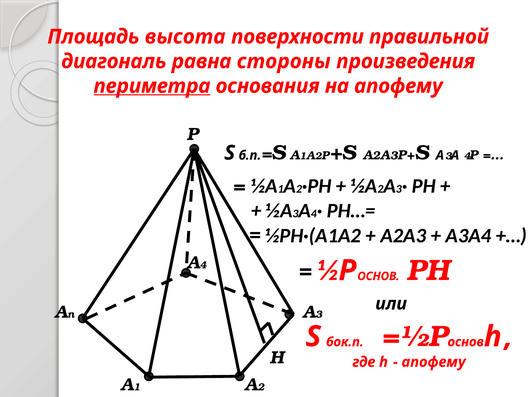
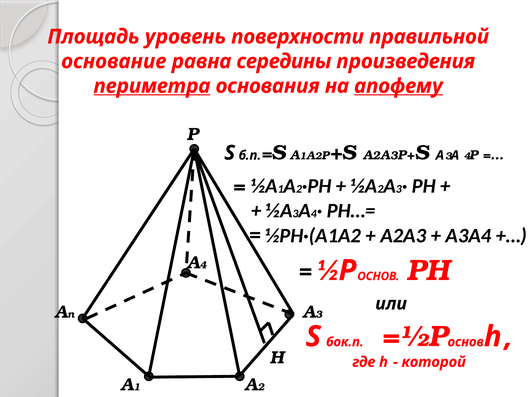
высота: высота -> уровень
диагональ: диагональ -> основание
стороны: стороны -> середины
апофему at (399, 86) underline: none -> present
апофему at (434, 362): апофему -> которой
